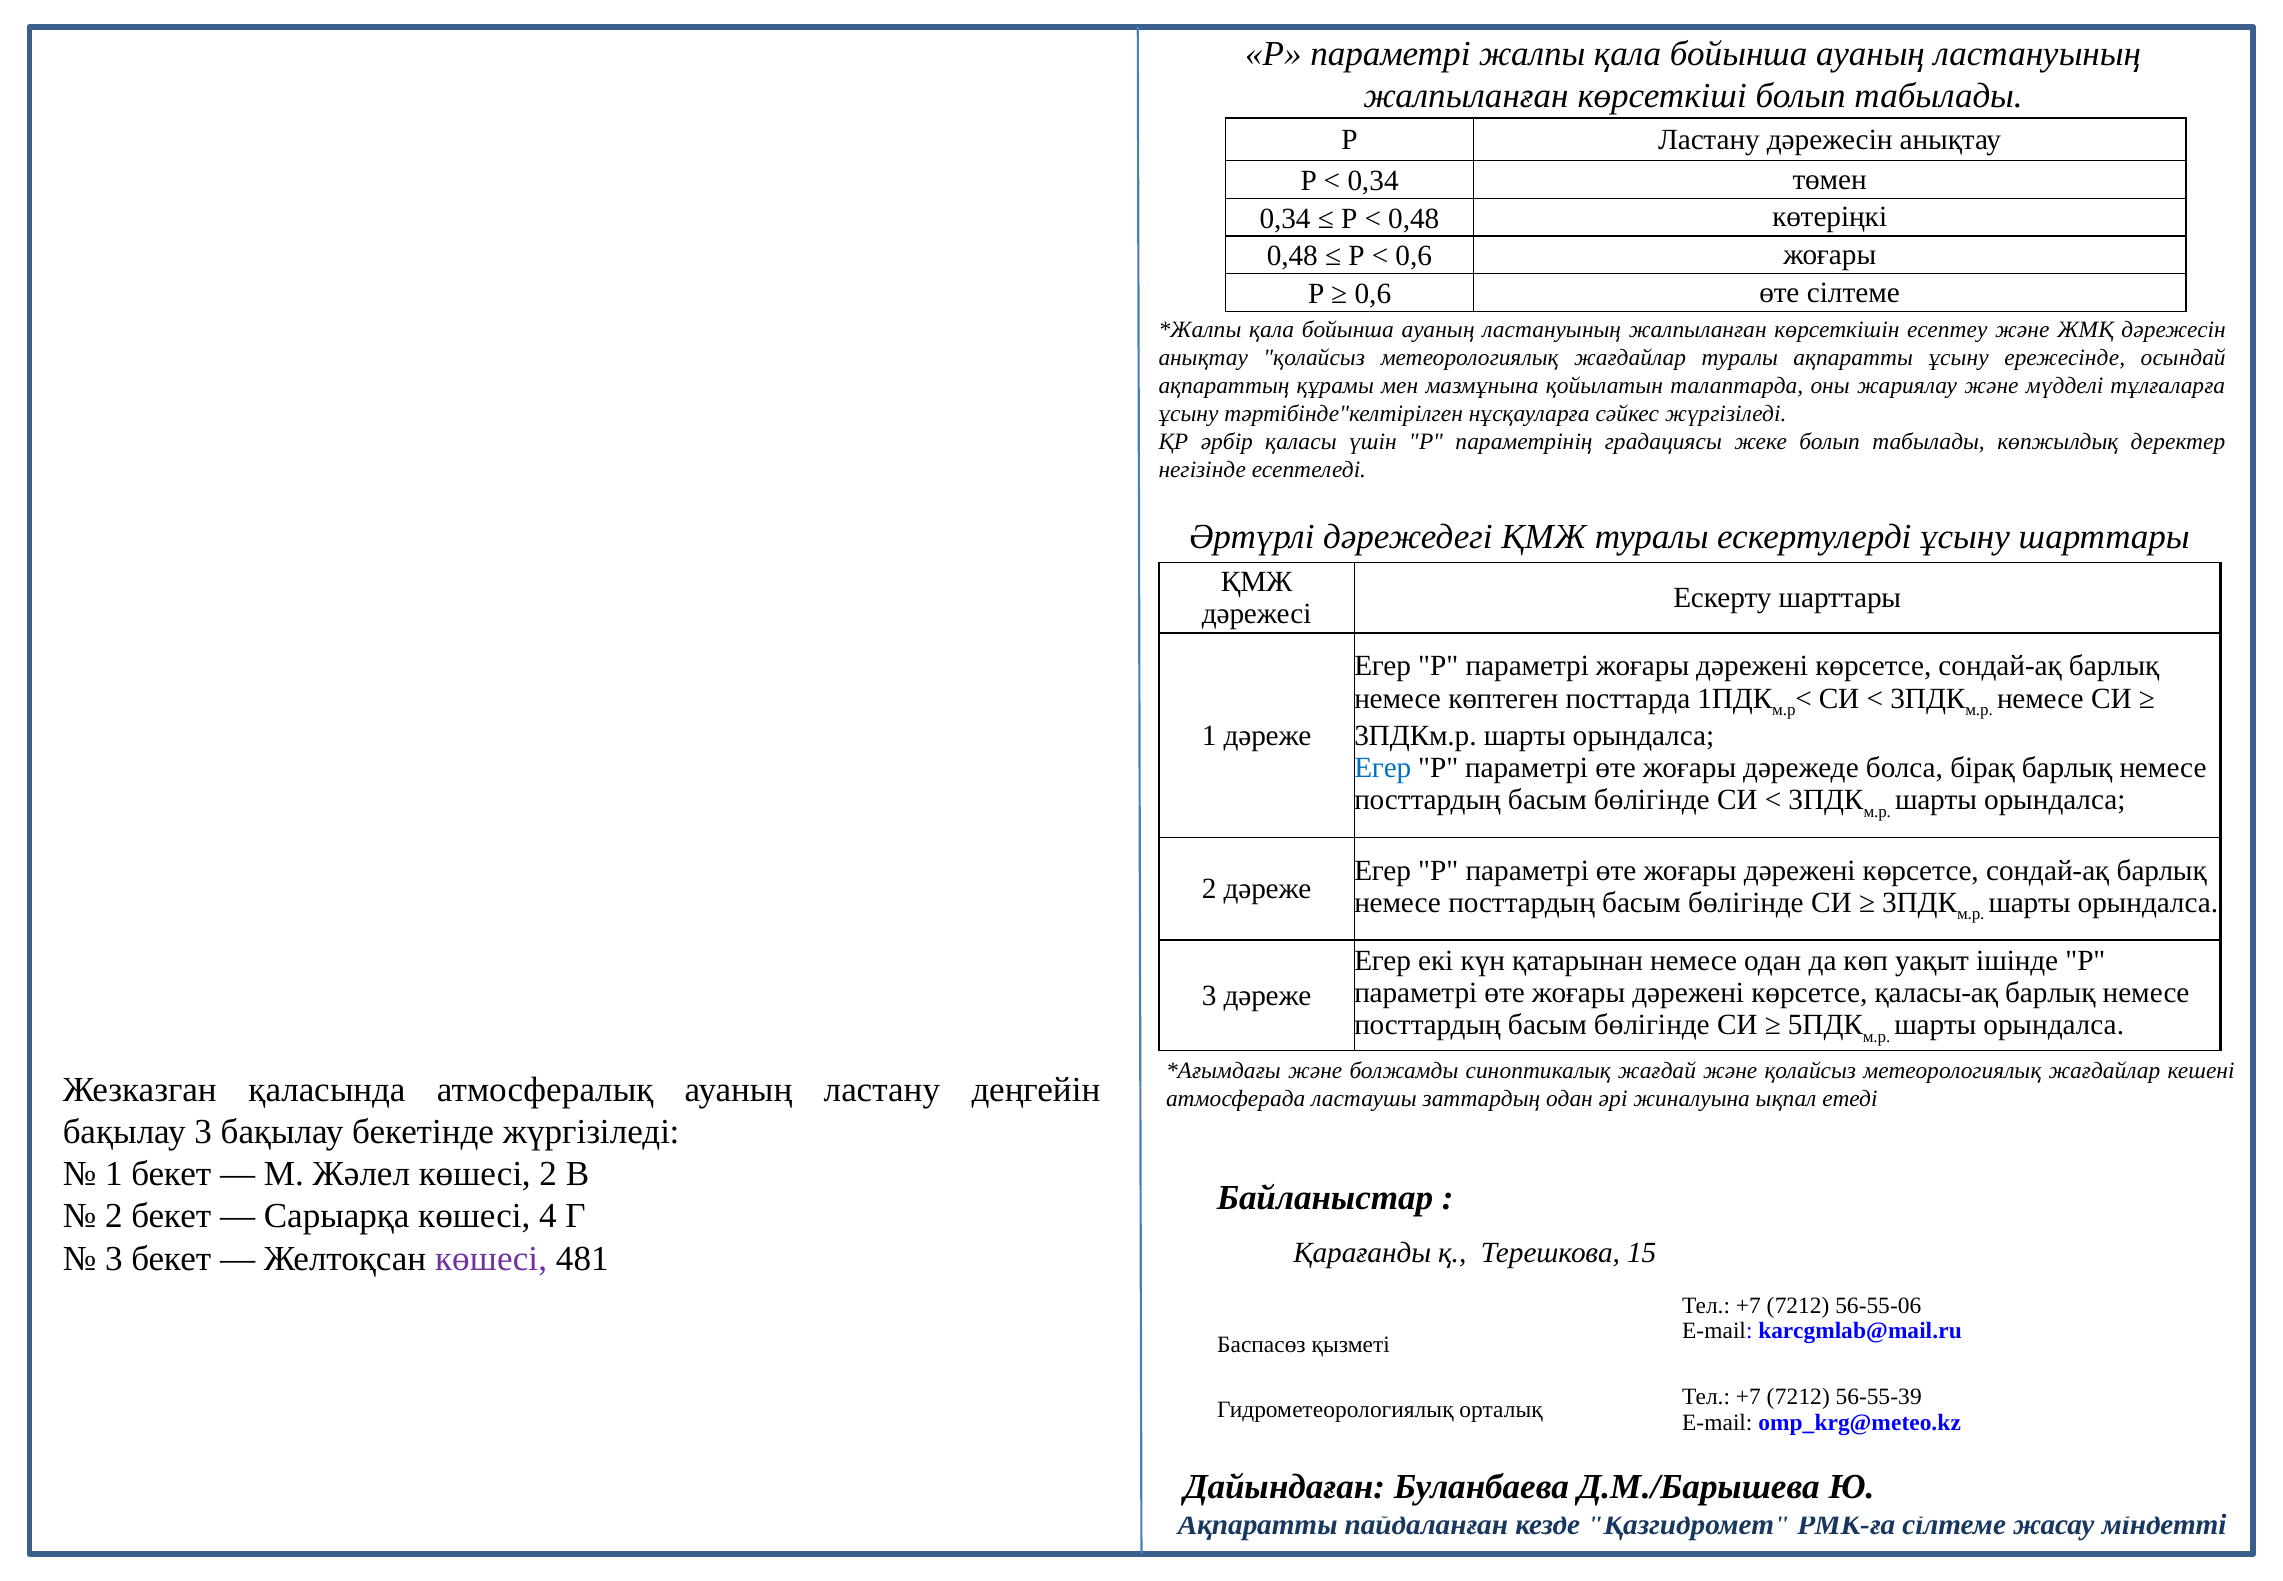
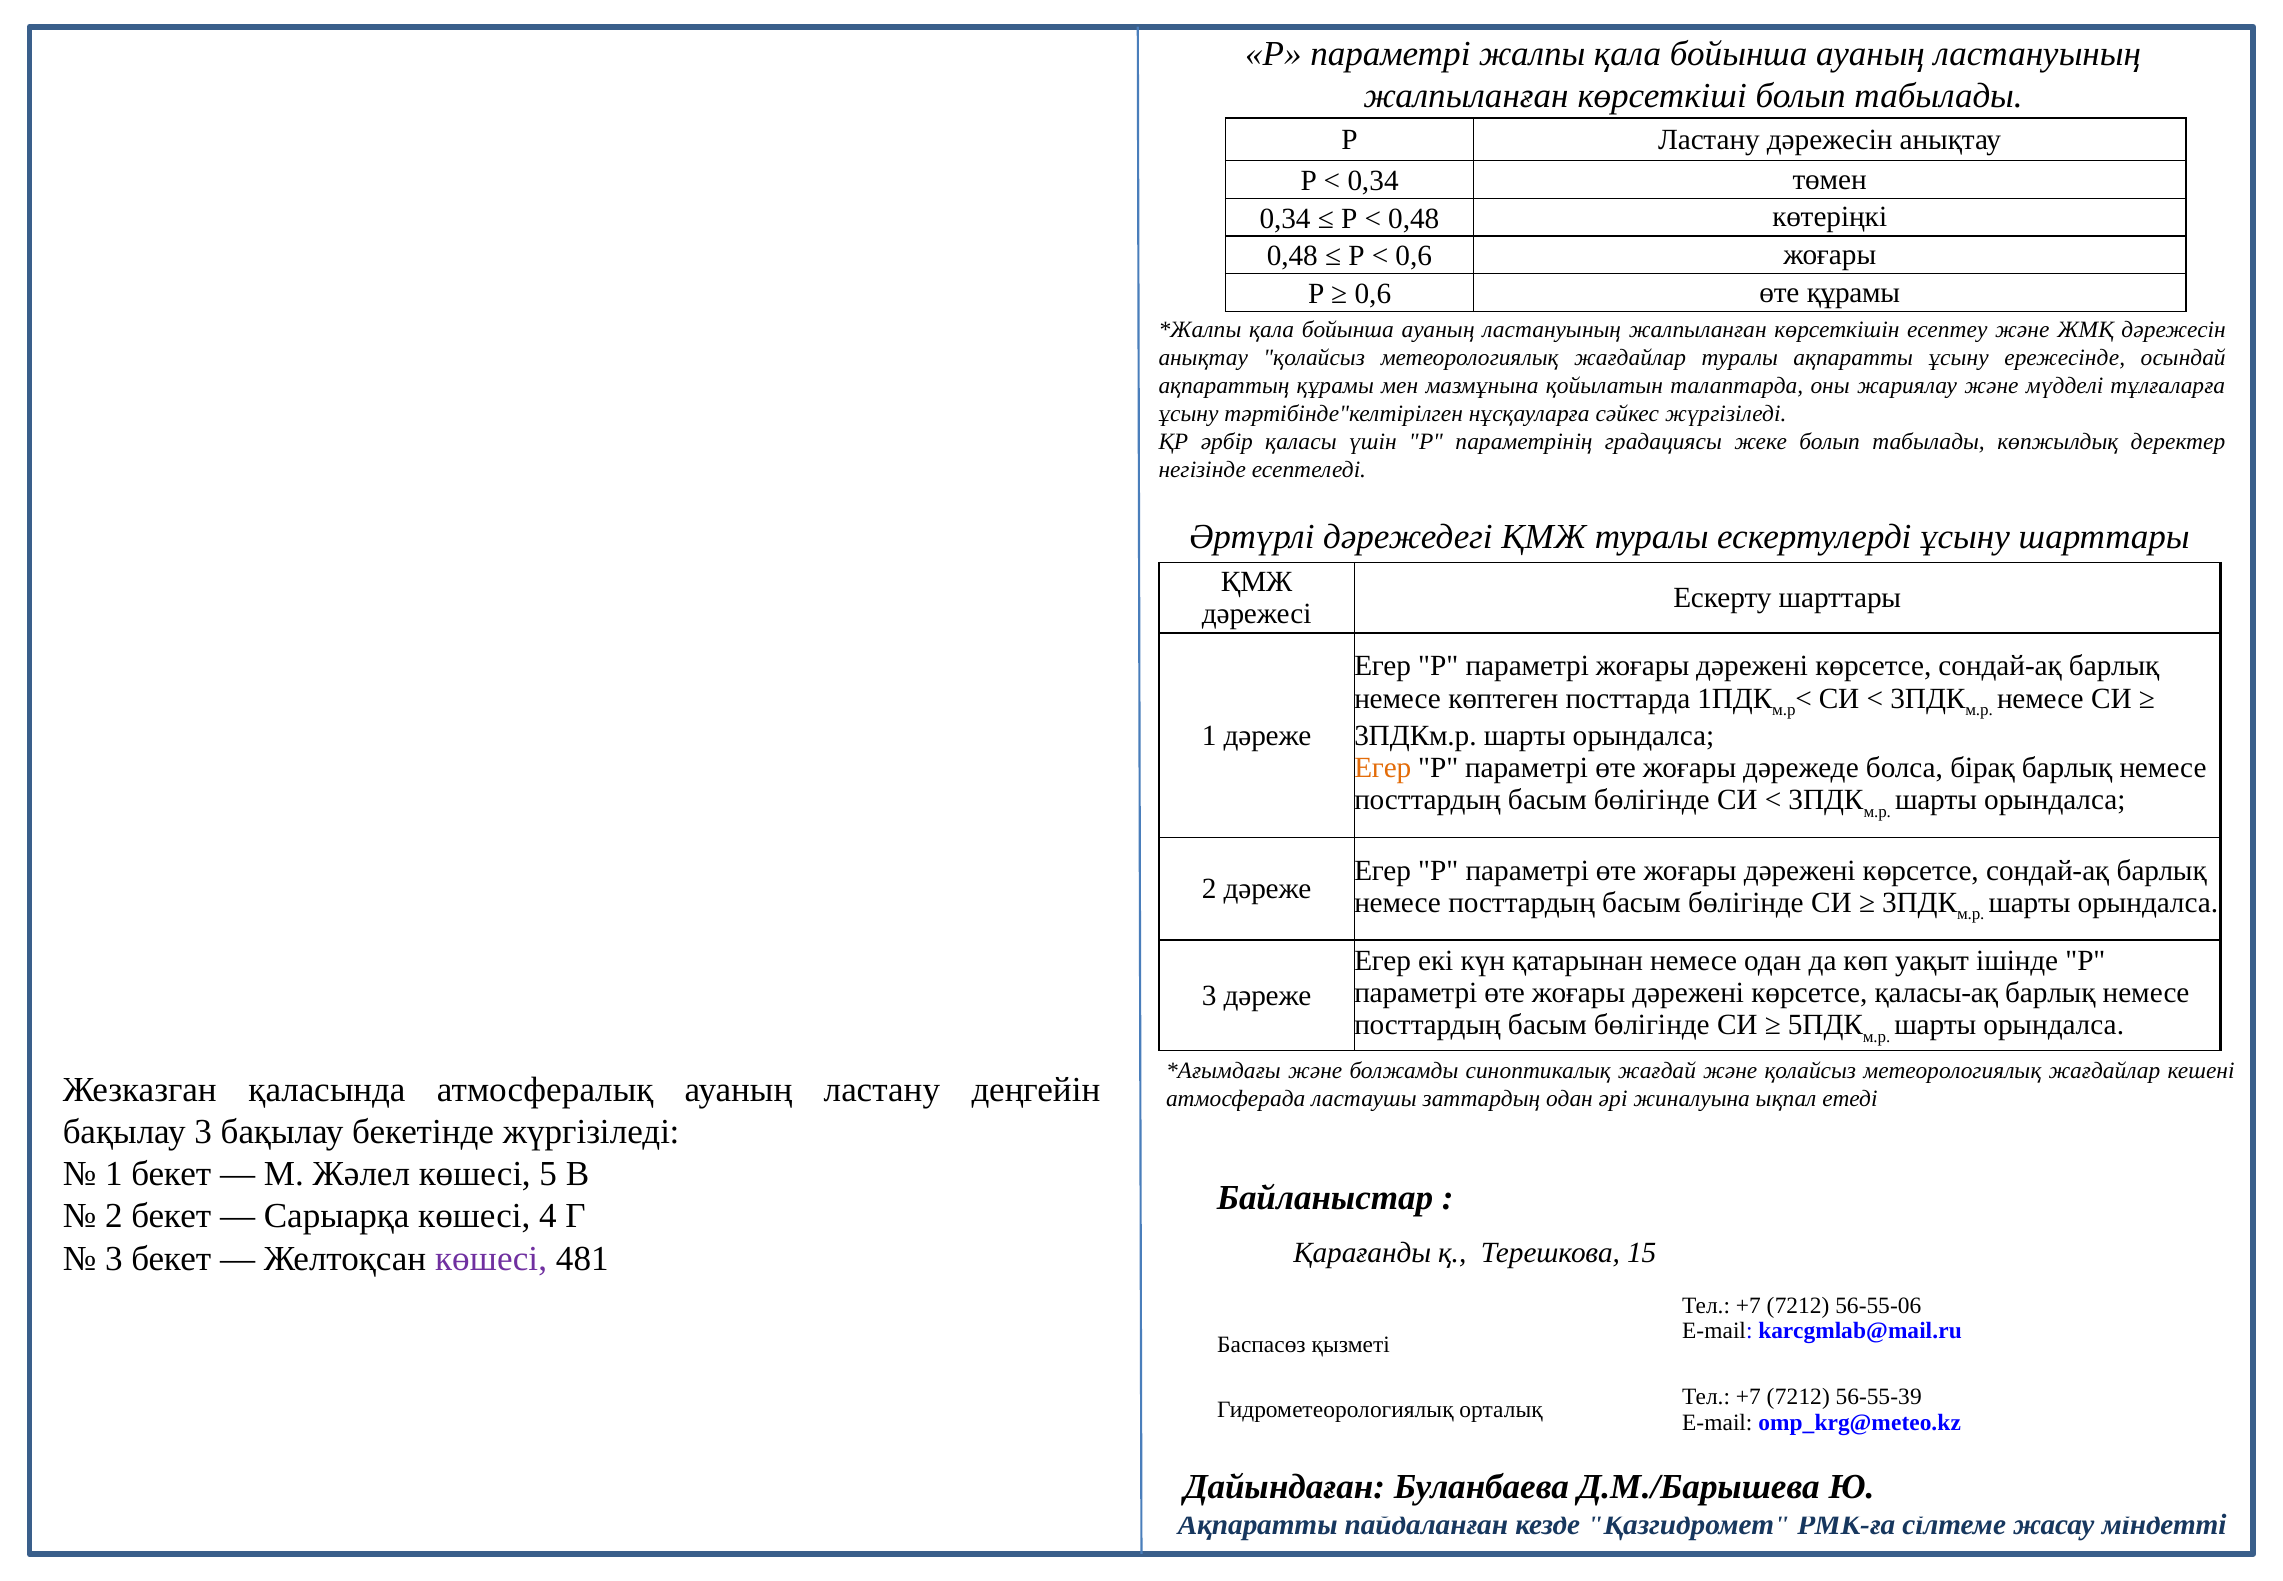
өте сілтеме: сілтеме -> құрамы
Егер at (1383, 767) colour: blue -> orange
көшесі 2: 2 -> 5
